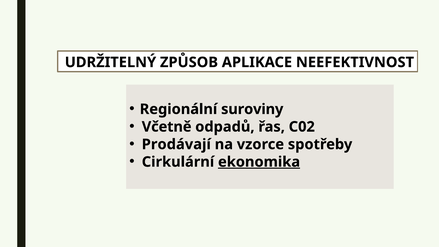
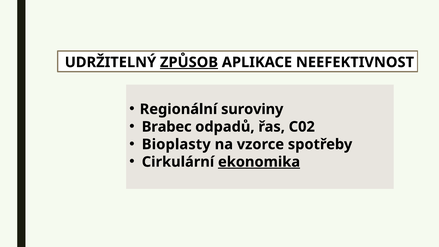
ZPŮSOB underline: none -> present
Včetně: Včetně -> Brabec
Prodávají: Prodávají -> Bioplasty
